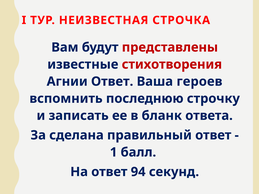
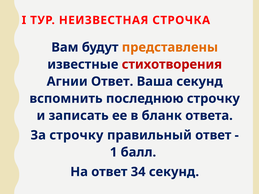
представлены colour: red -> orange
Ваша героев: героев -> секунд
За сделана: сделана -> строчку
94: 94 -> 34
